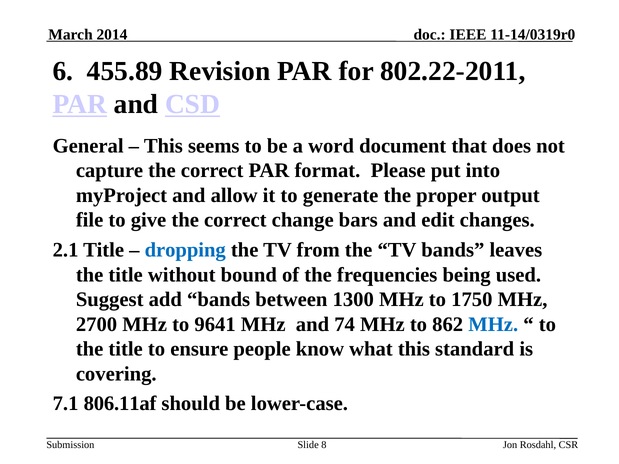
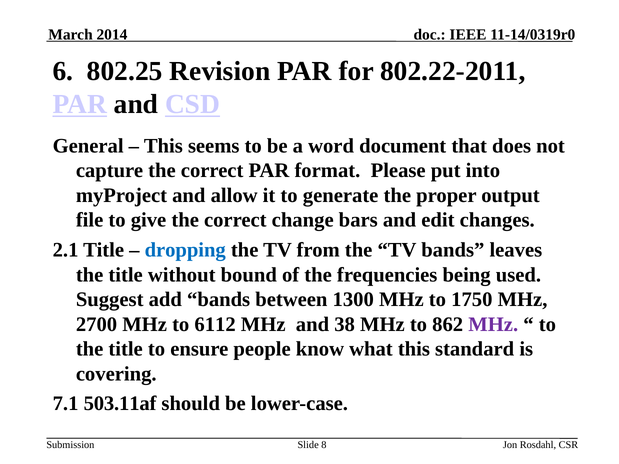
455.89: 455.89 -> 802.25
9641: 9641 -> 6112
74: 74 -> 38
MHz at (493, 324) colour: blue -> purple
806.11af: 806.11af -> 503.11af
